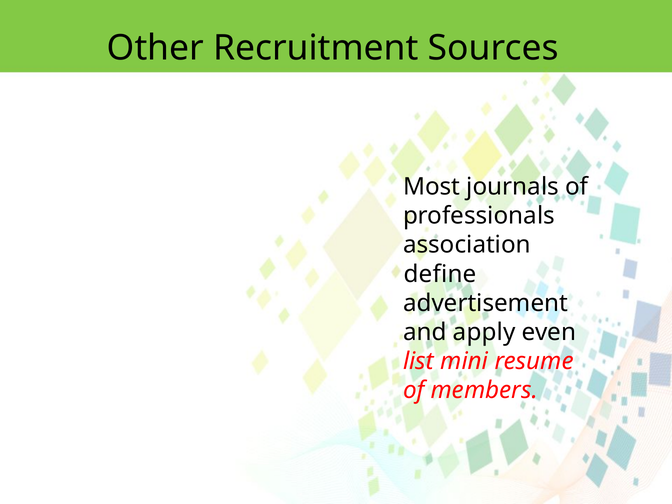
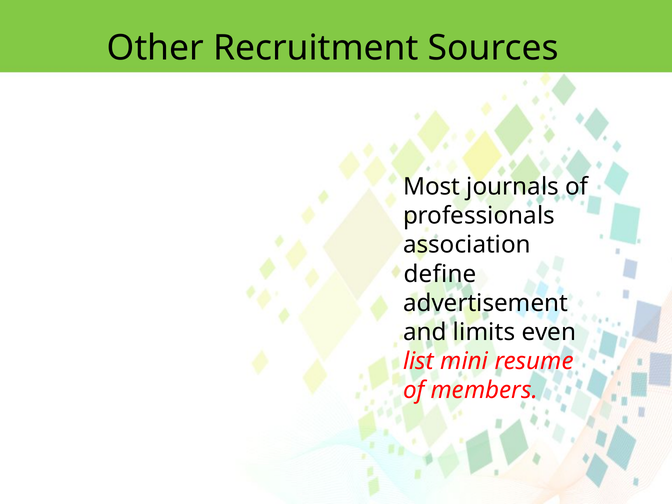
apply: apply -> limits
